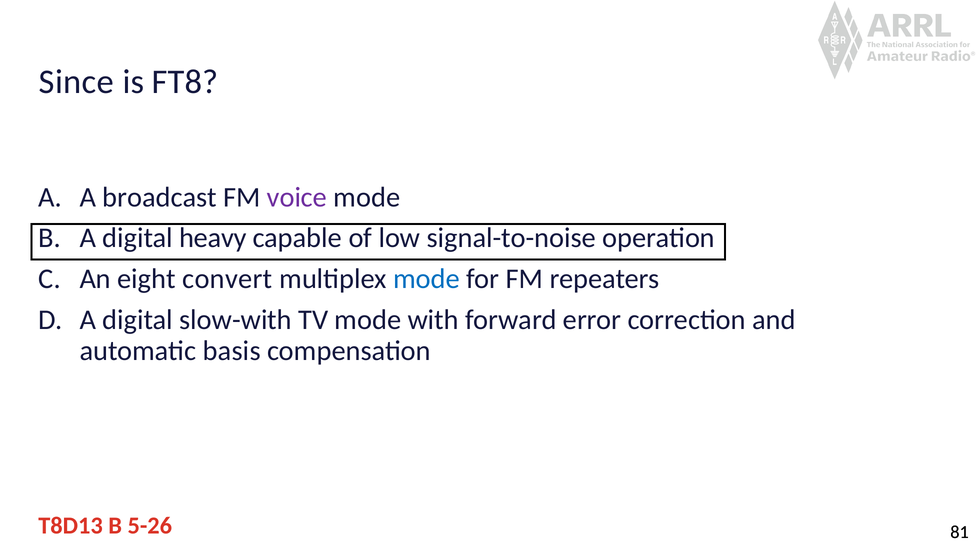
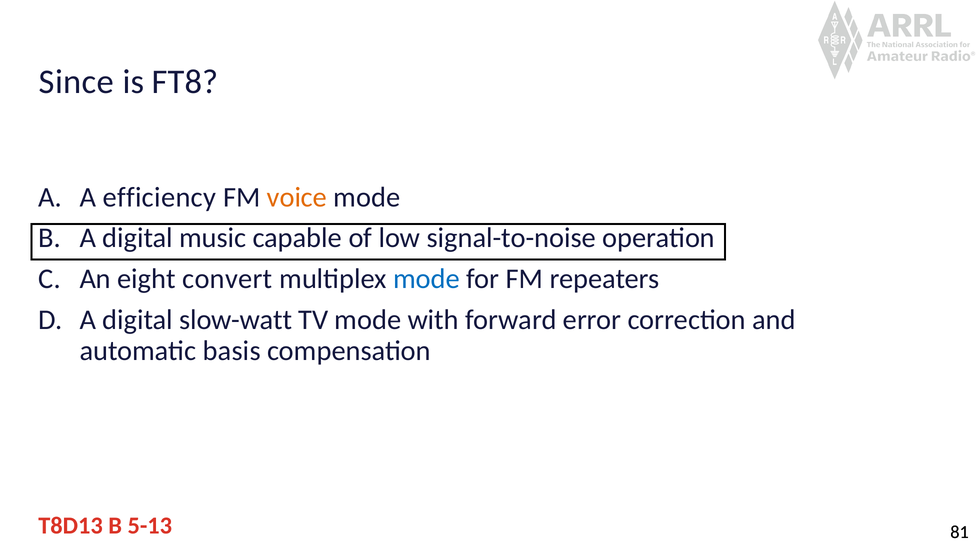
broadcast: broadcast -> efficiency
voice colour: purple -> orange
heavy: heavy -> music
slow-with: slow-with -> slow-watt
5-26: 5-26 -> 5-13
